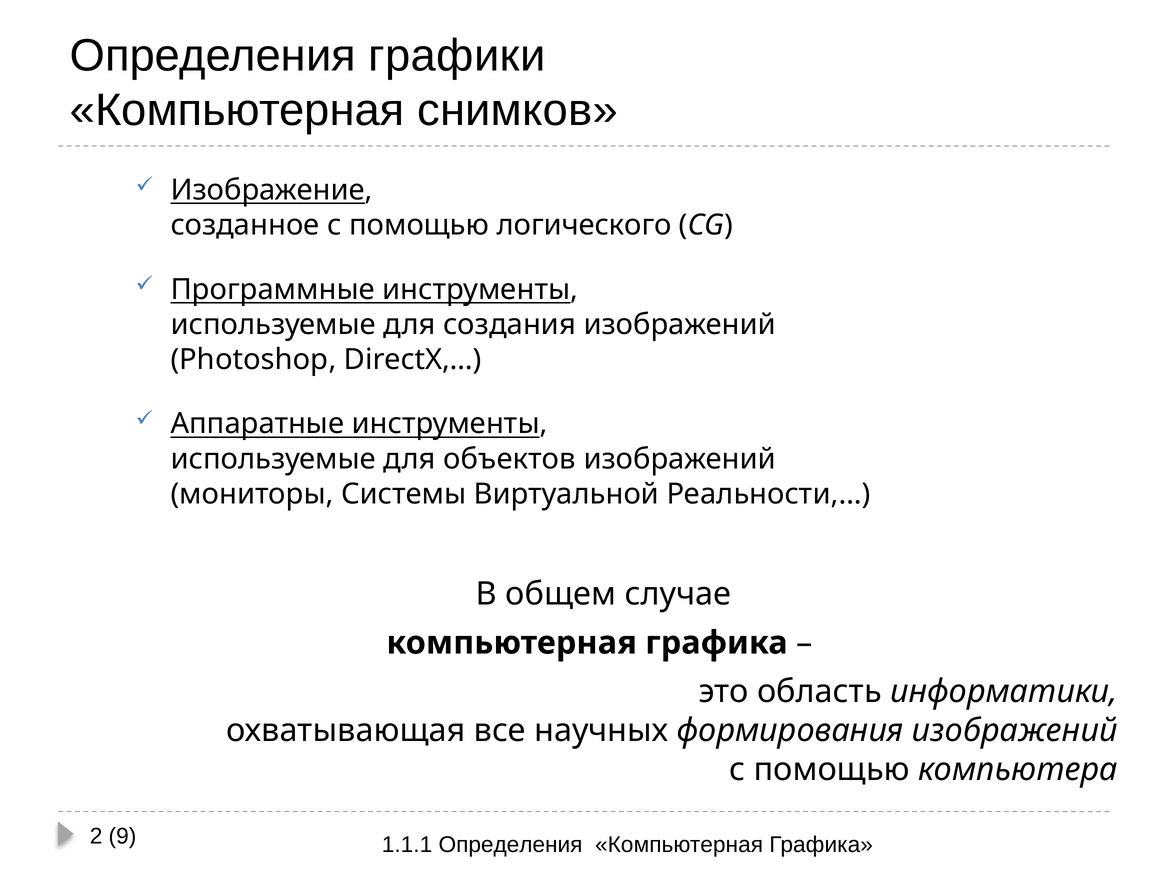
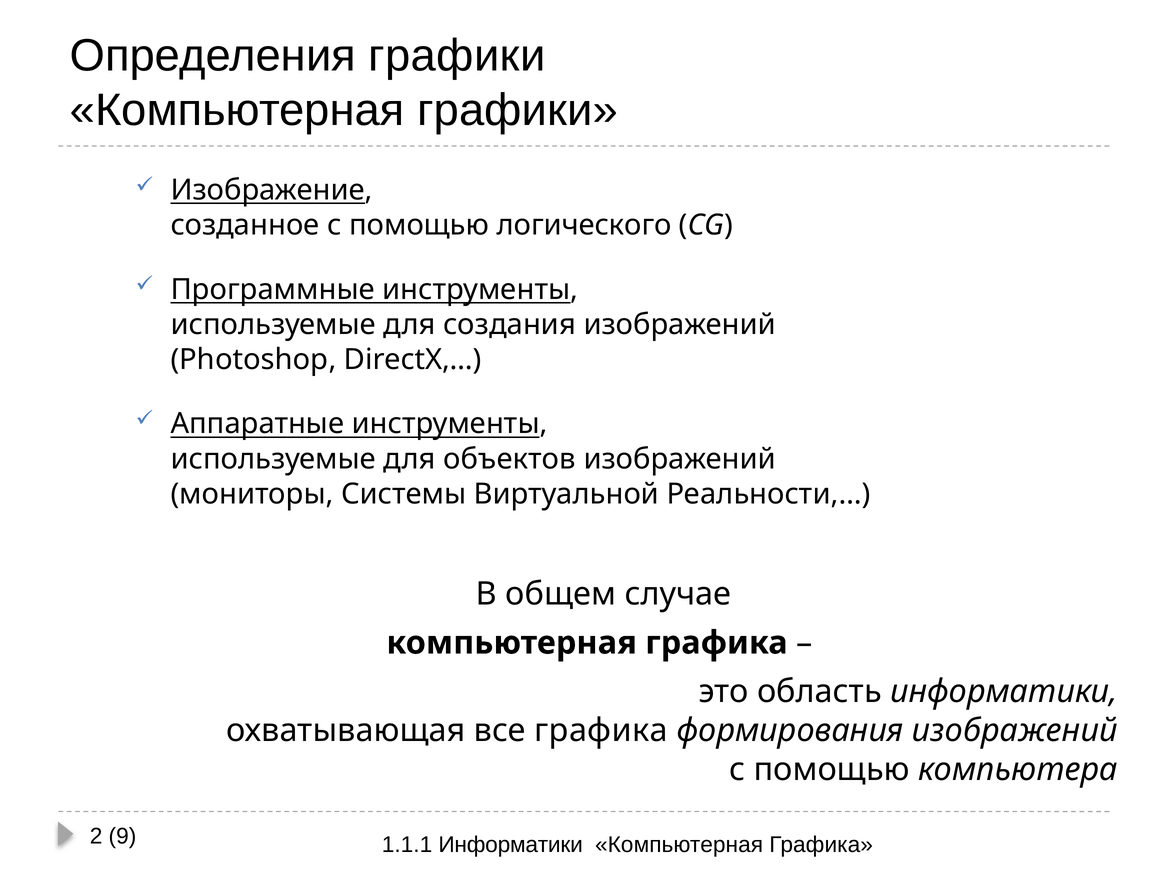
Компьютерная снимков: снимков -> графики
все научных: научных -> графика
1.1.1 Определения: Определения -> Информатики
